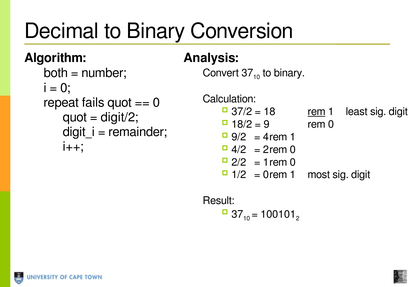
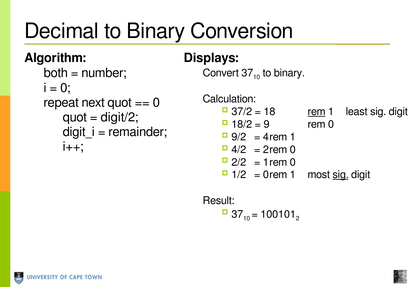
Analysis: Analysis -> Displays
fails: fails -> next
sig at (341, 175) underline: none -> present
